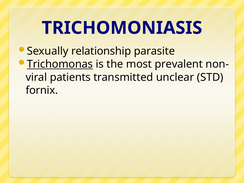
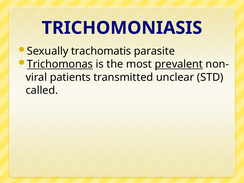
relationship: relationship -> trachomatis
prevalent underline: none -> present
fornix: fornix -> called
